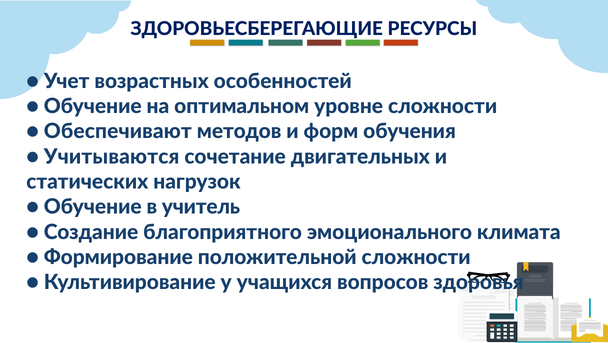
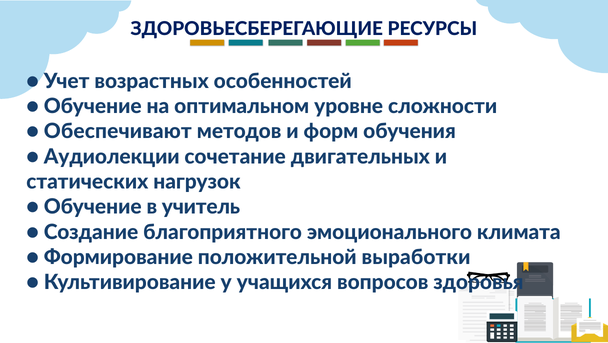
Учитываются: Учитываются -> Аудиолекции
положительной сложности: сложности -> выработки
